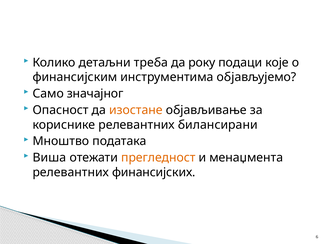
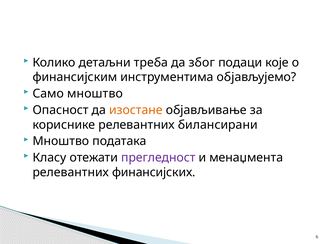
року: року -> због
Само значајног: значајног -> мноштво
Виша: Виша -> Класу
прегледност colour: orange -> purple
